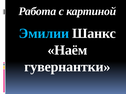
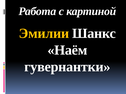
Эмилии colour: light blue -> yellow
